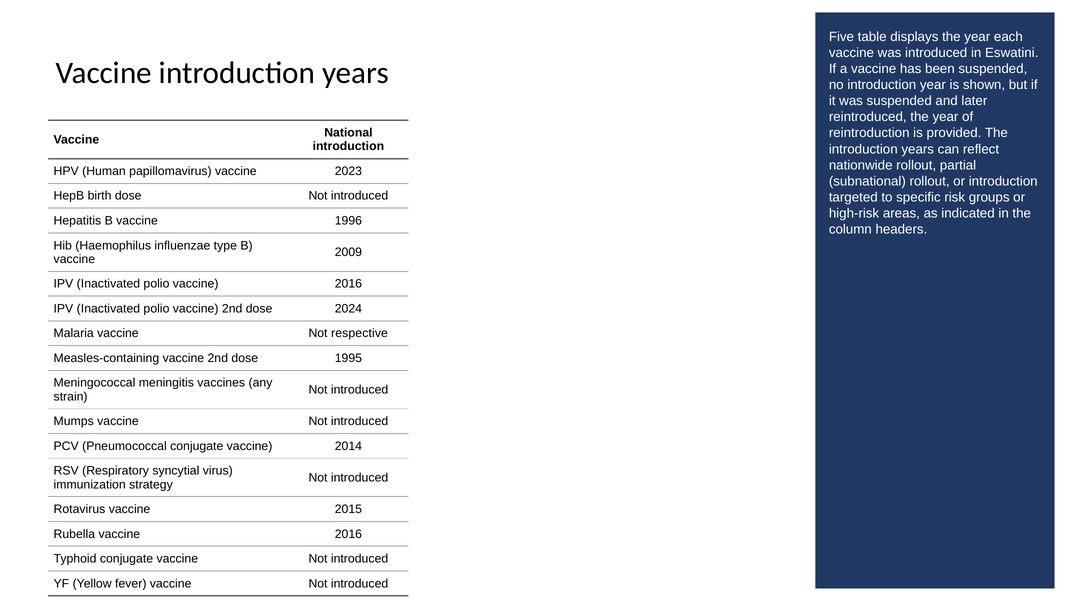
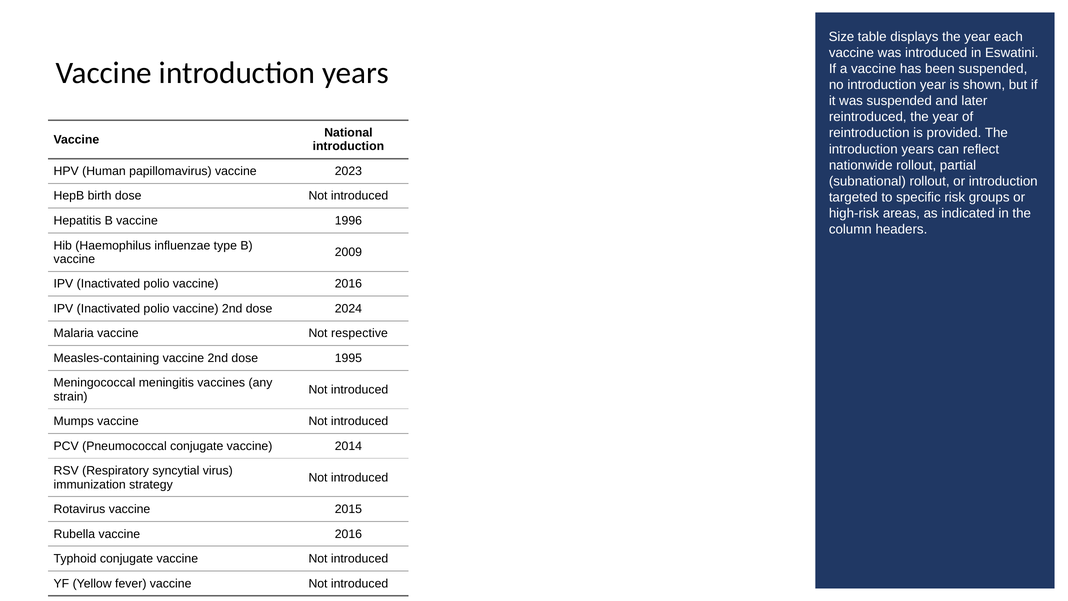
Five: Five -> Size
